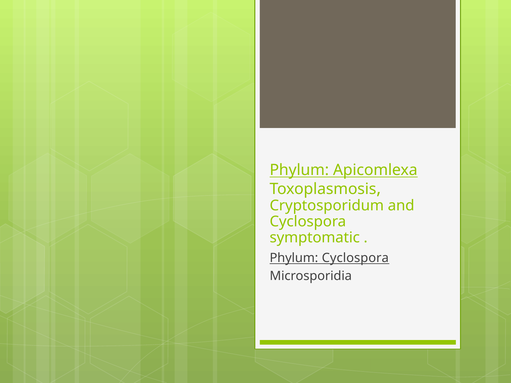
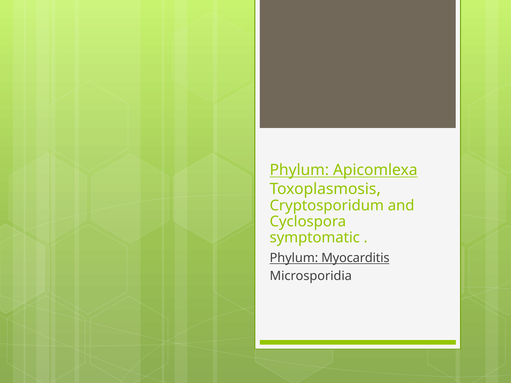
Phylum Cyclospora: Cyclospora -> Myocarditis
